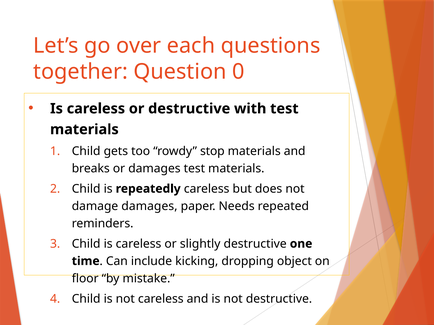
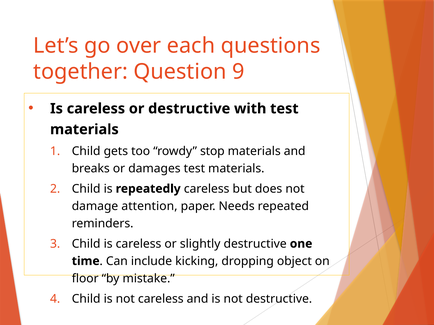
0: 0 -> 9
damage damages: damages -> attention
